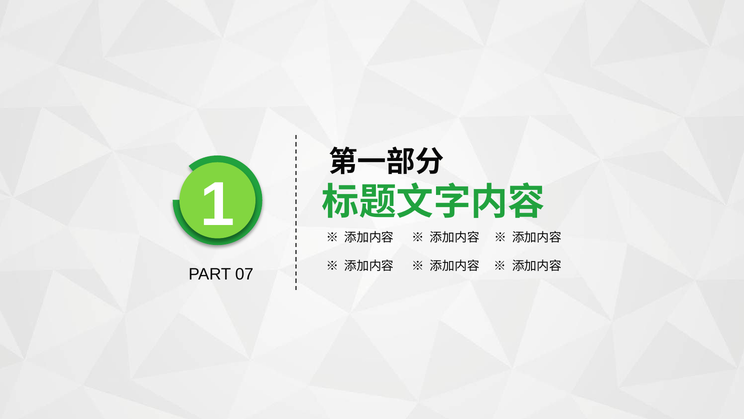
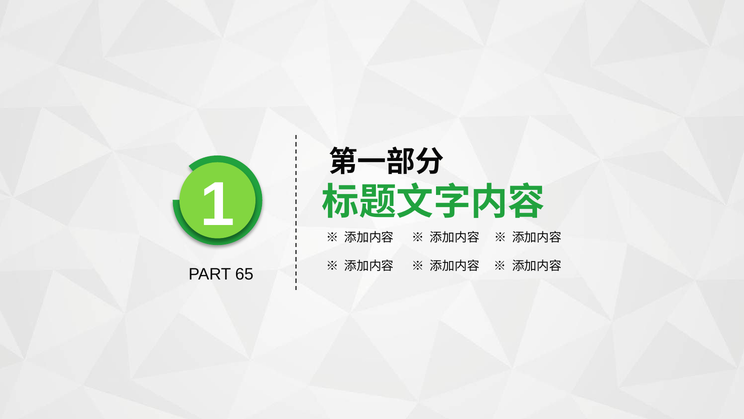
07: 07 -> 65
